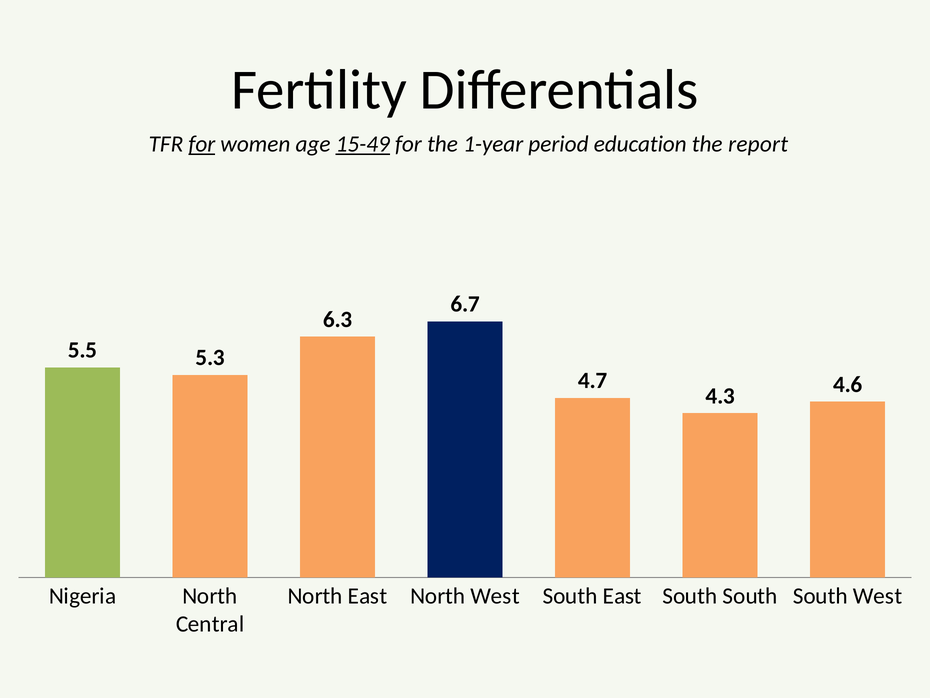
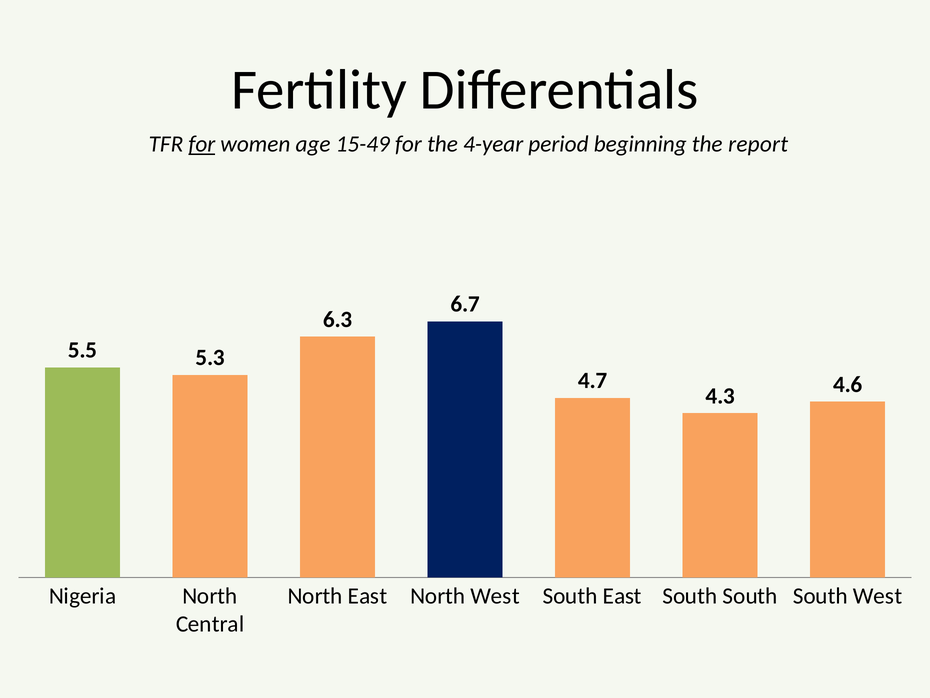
15-49 underline: present -> none
1-year: 1-year -> 4-year
education: education -> beginning
